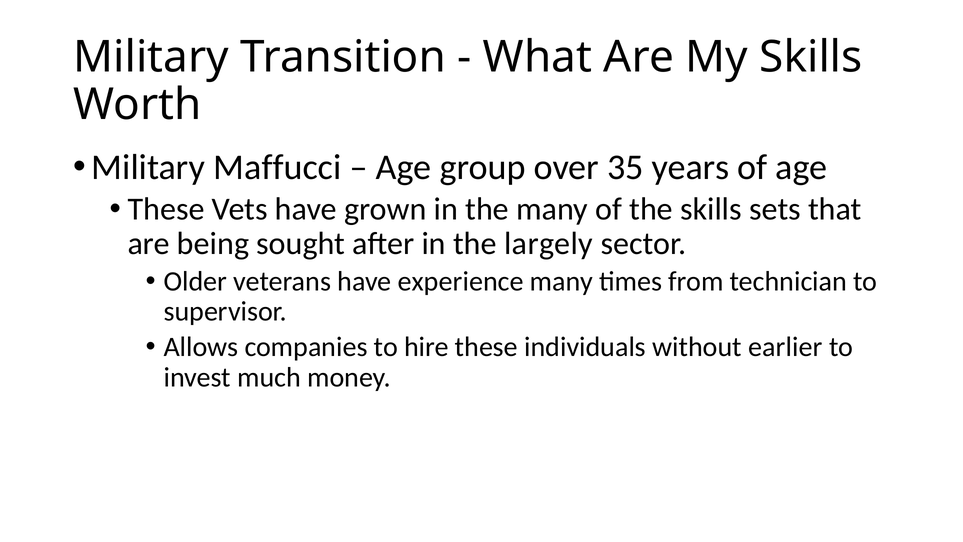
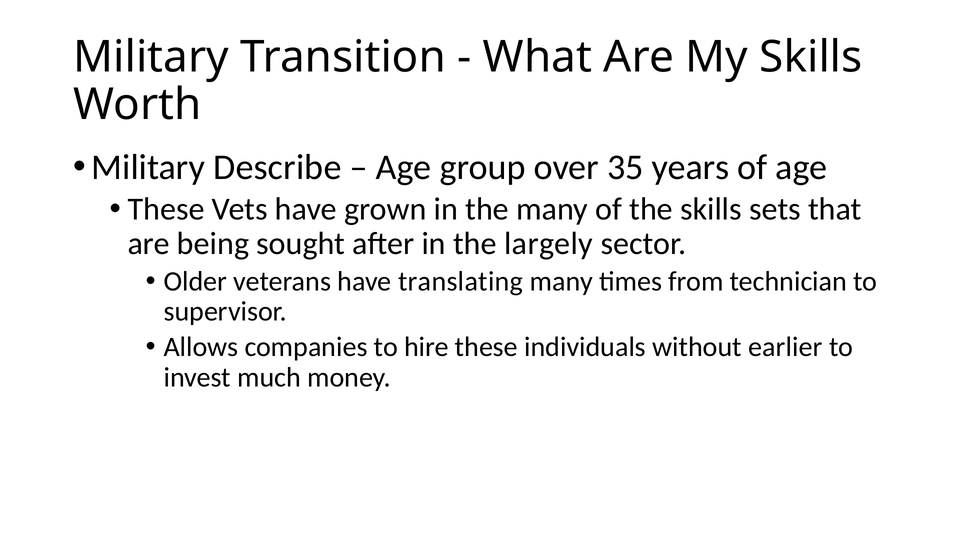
Maffucci: Maffucci -> Describe
experience: experience -> translating
